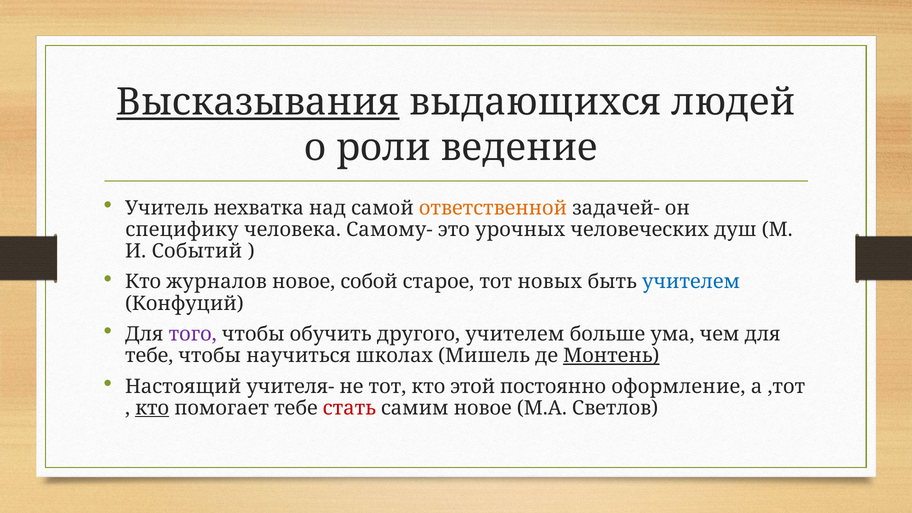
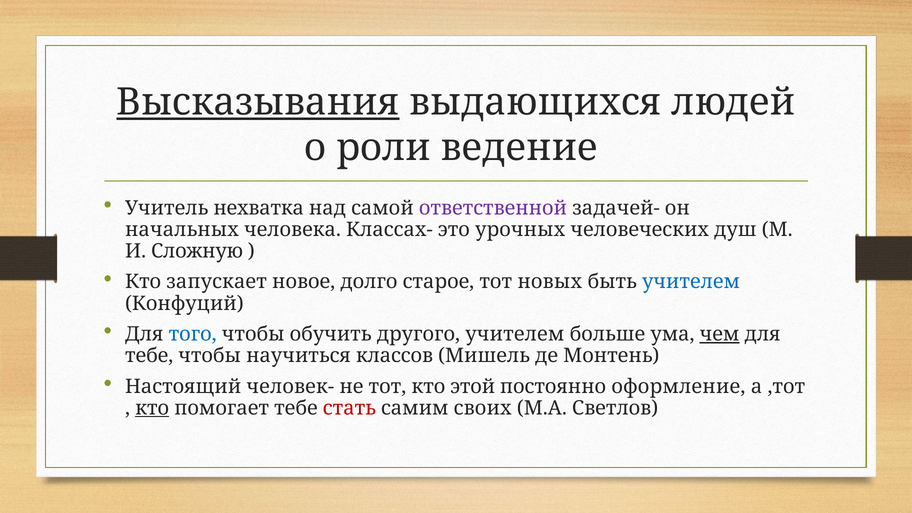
ответственной colour: orange -> purple
специфику: специфику -> начальных
Самому-: Самому- -> Классах-
Событий: Событий -> Сложную
журналов: журналов -> запускает
собой: собой -> долго
того colour: purple -> blue
чем underline: none -> present
школах: школах -> классов
Монтень underline: present -> none
учителя-: учителя- -> человек-
самим новое: новое -> своих
